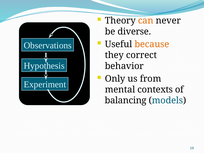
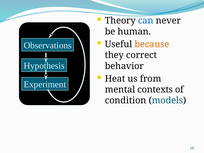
can colour: orange -> blue
diverse: diverse -> human
Only: Only -> Heat
balancing: balancing -> condition
